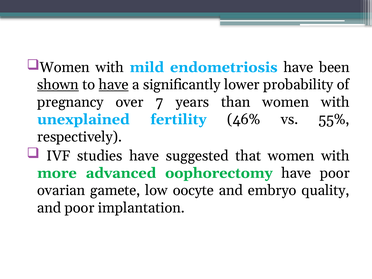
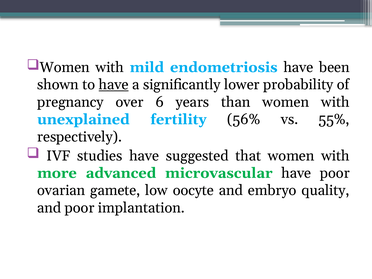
shown underline: present -> none
7: 7 -> 6
46%: 46% -> 56%
oophorectomy: oophorectomy -> microvascular
